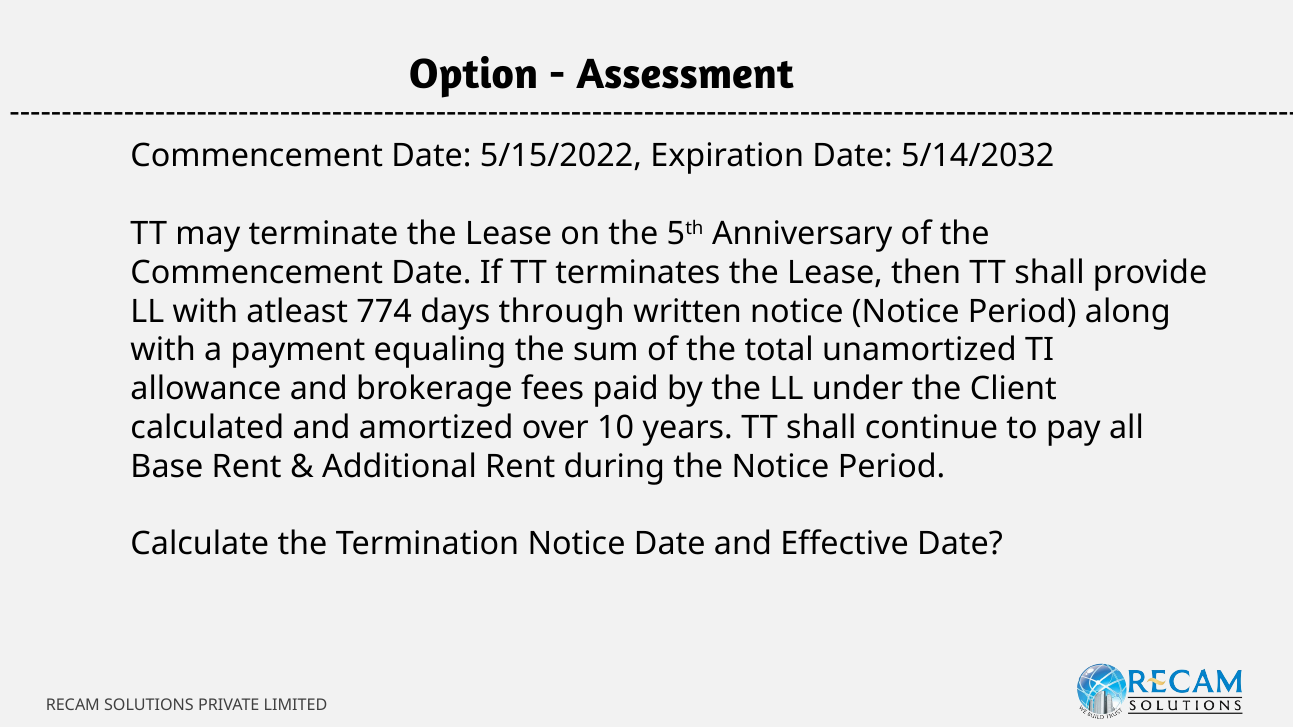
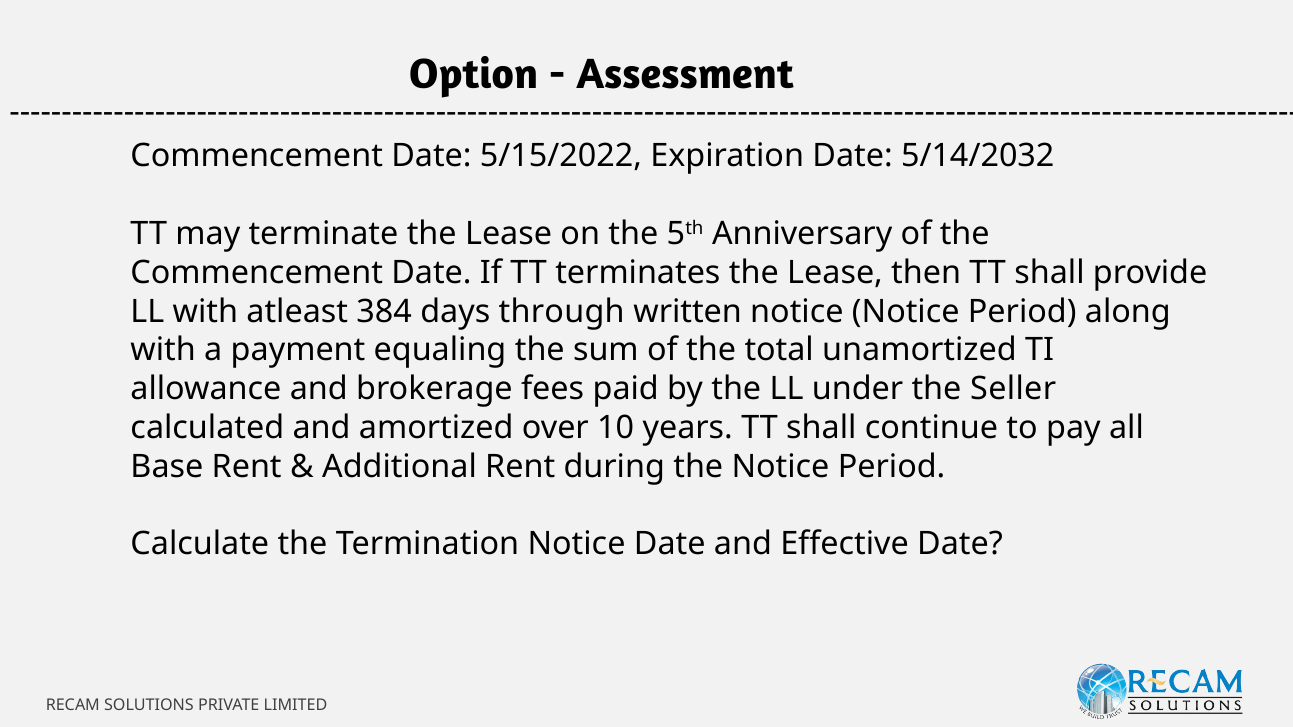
774: 774 -> 384
Client: Client -> Seller
